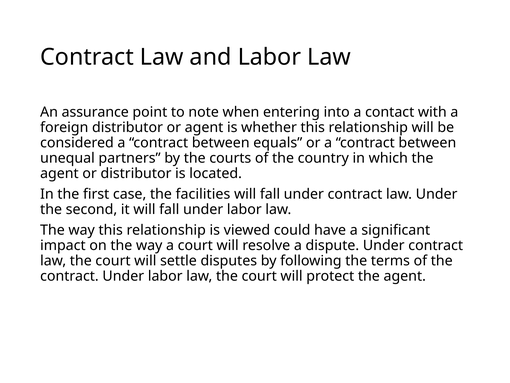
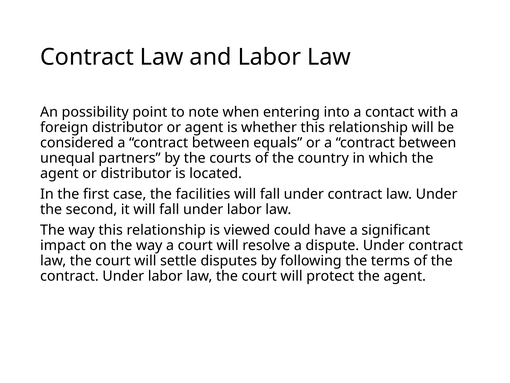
assurance: assurance -> possibility
